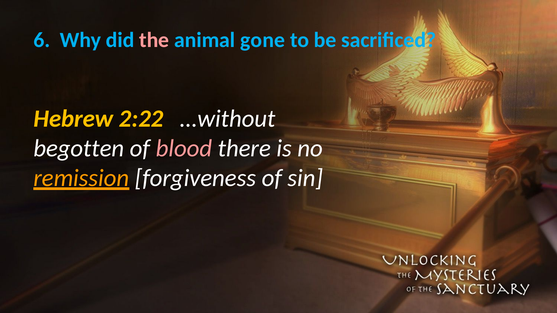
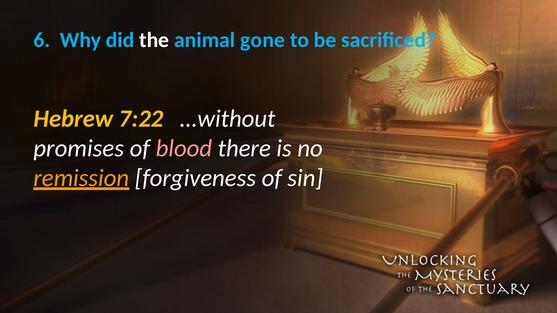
the colour: pink -> white
2:22: 2:22 -> 7:22
begotten: begotten -> promises
